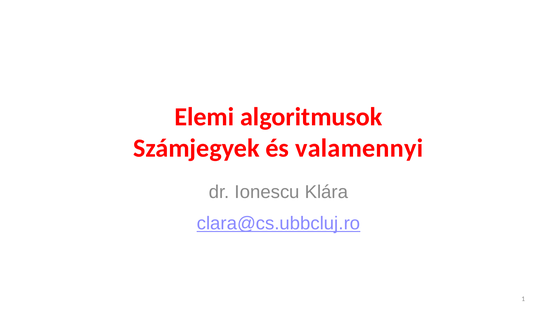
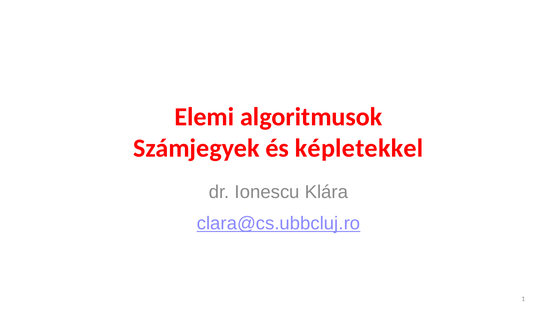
valamennyi: valamennyi -> képletekkel
